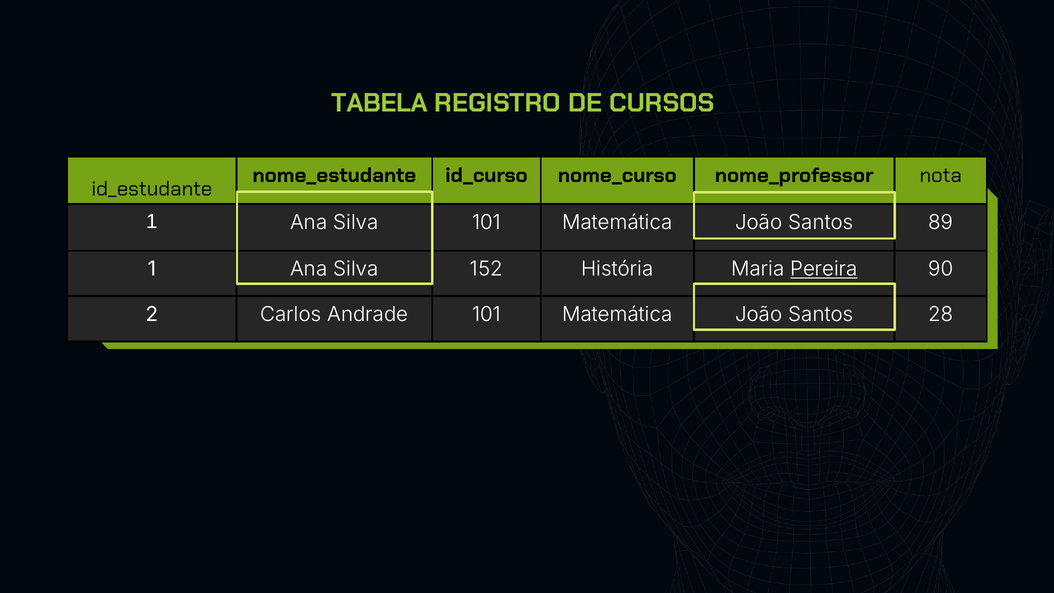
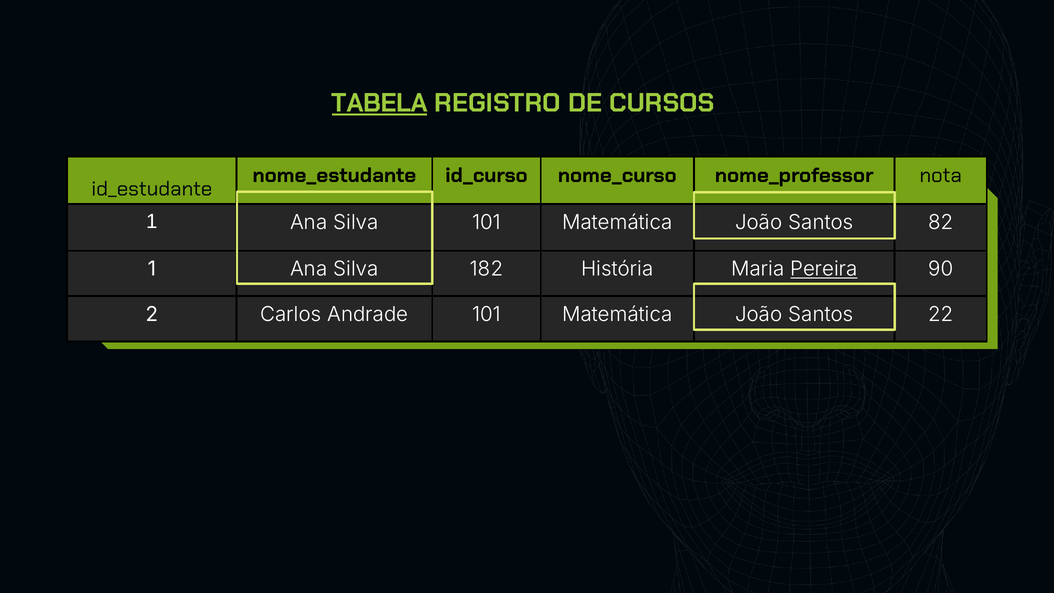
TABELA underline: none -> present
89: 89 -> 82
152: 152 -> 182
28: 28 -> 22
